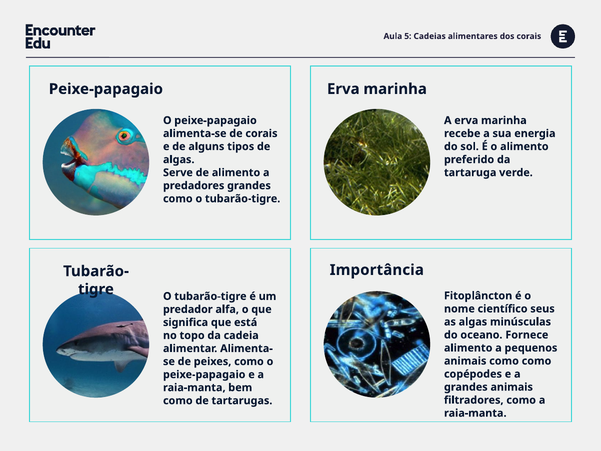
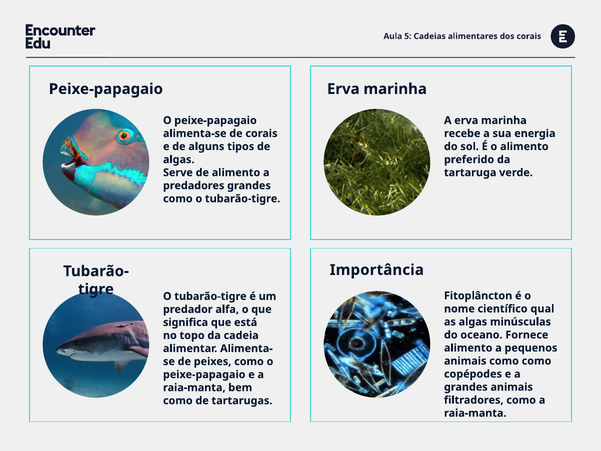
seus: seus -> qual
